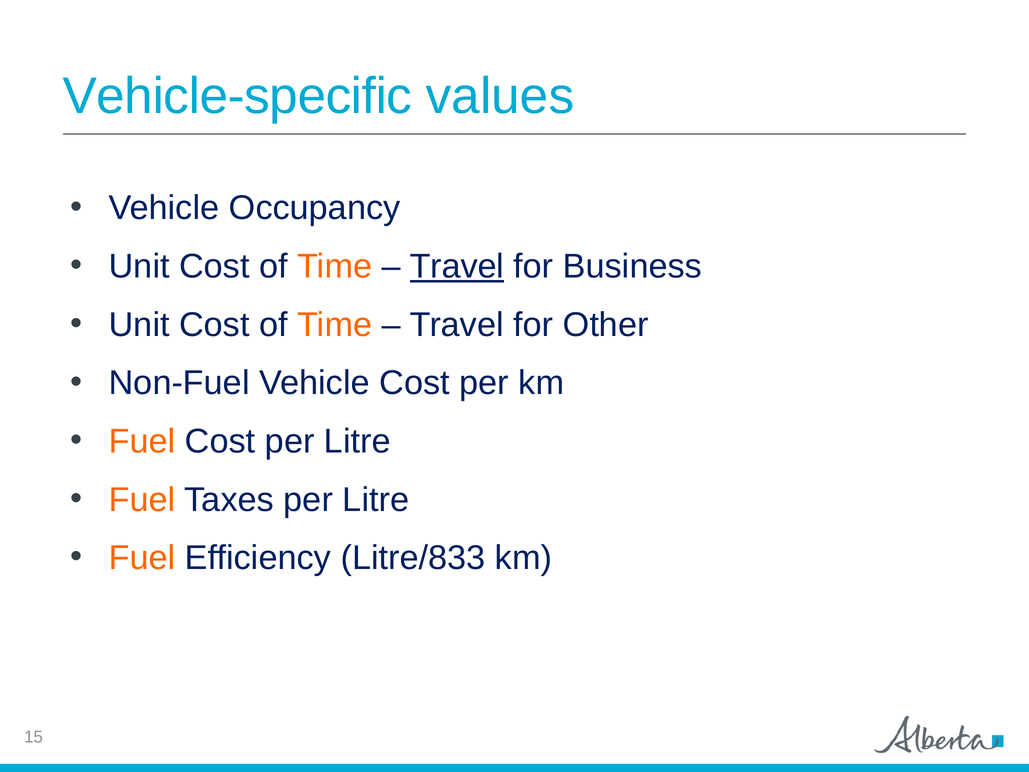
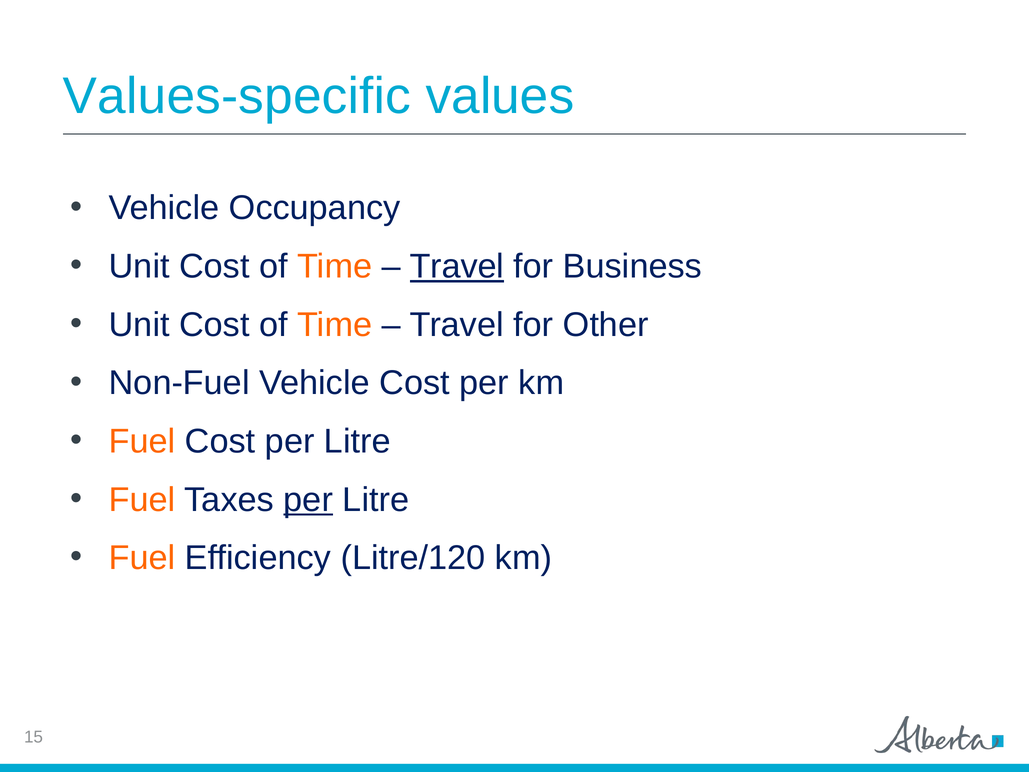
Vehicle-specific: Vehicle-specific -> Values-specific
per at (308, 500) underline: none -> present
Litre/833: Litre/833 -> Litre/120
